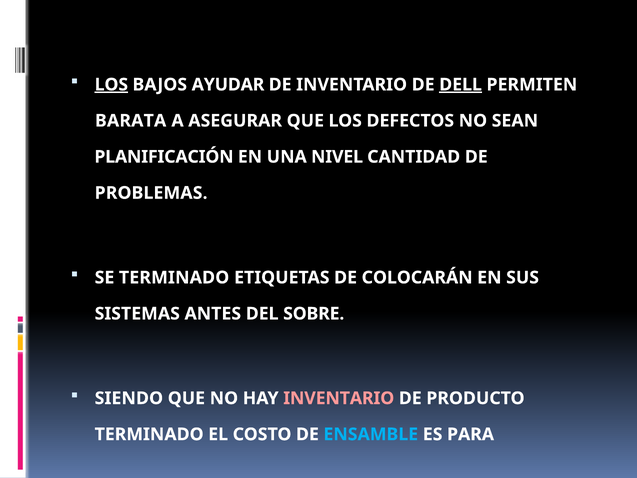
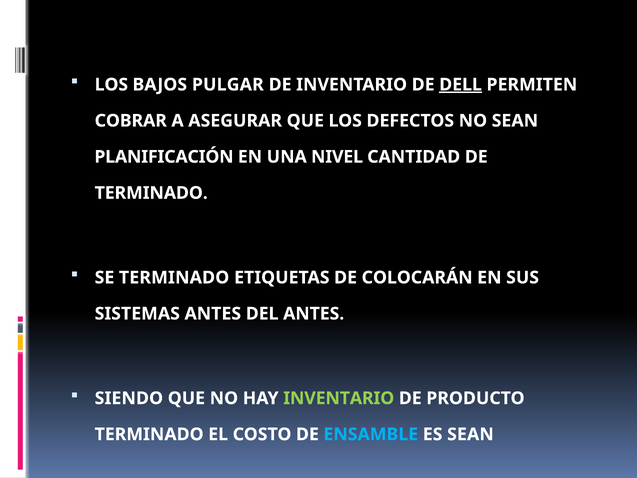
LOS at (111, 85) underline: present -> none
AYUDAR: AYUDAR -> PULGAR
BARATA: BARATA -> COBRAR
PROBLEMAS at (151, 193): PROBLEMAS -> TERMINADO
DEL SOBRE: SOBRE -> ANTES
INVENTARIO at (339, 398) colour: pink -> light green
ES PARA: PARA -> SEAN
